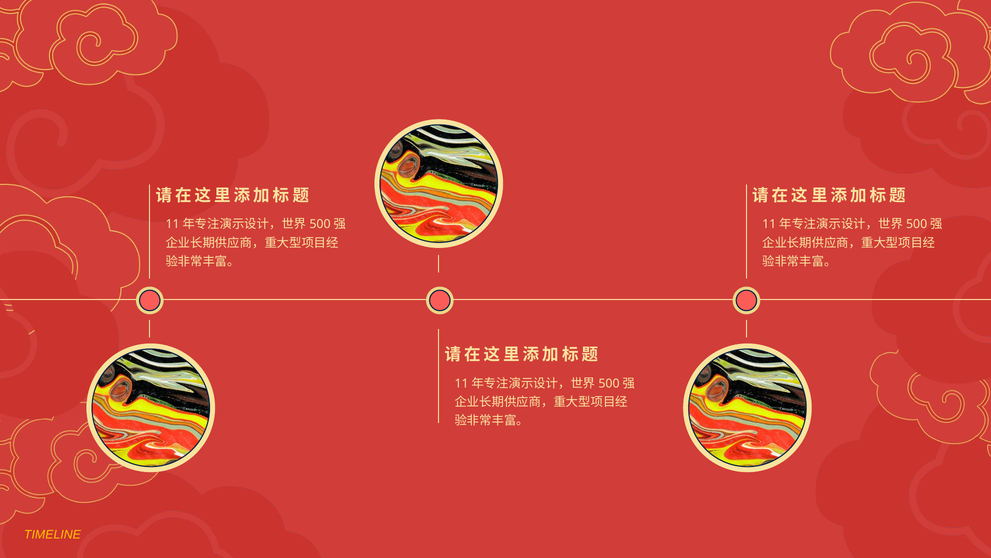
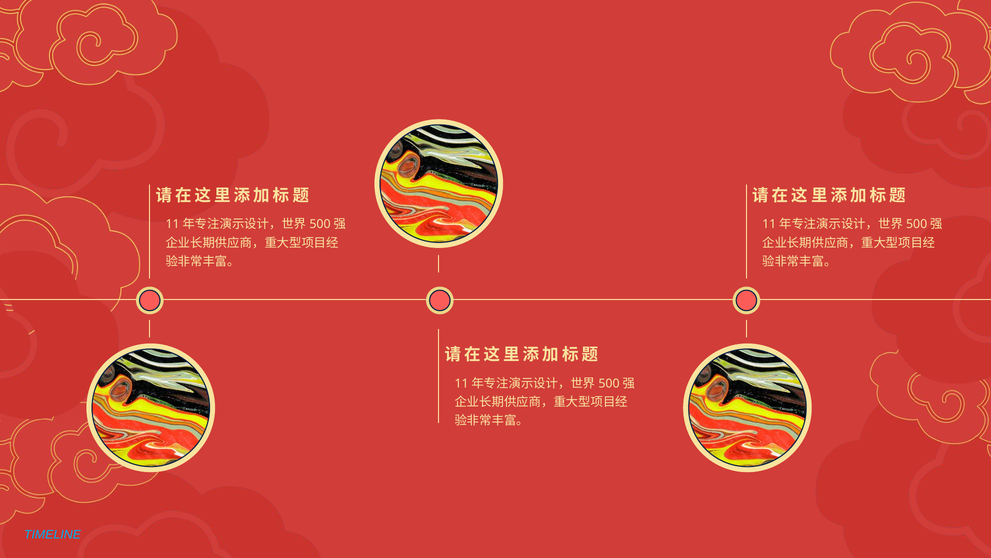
TIMELINE colour: yellow -> light blue
